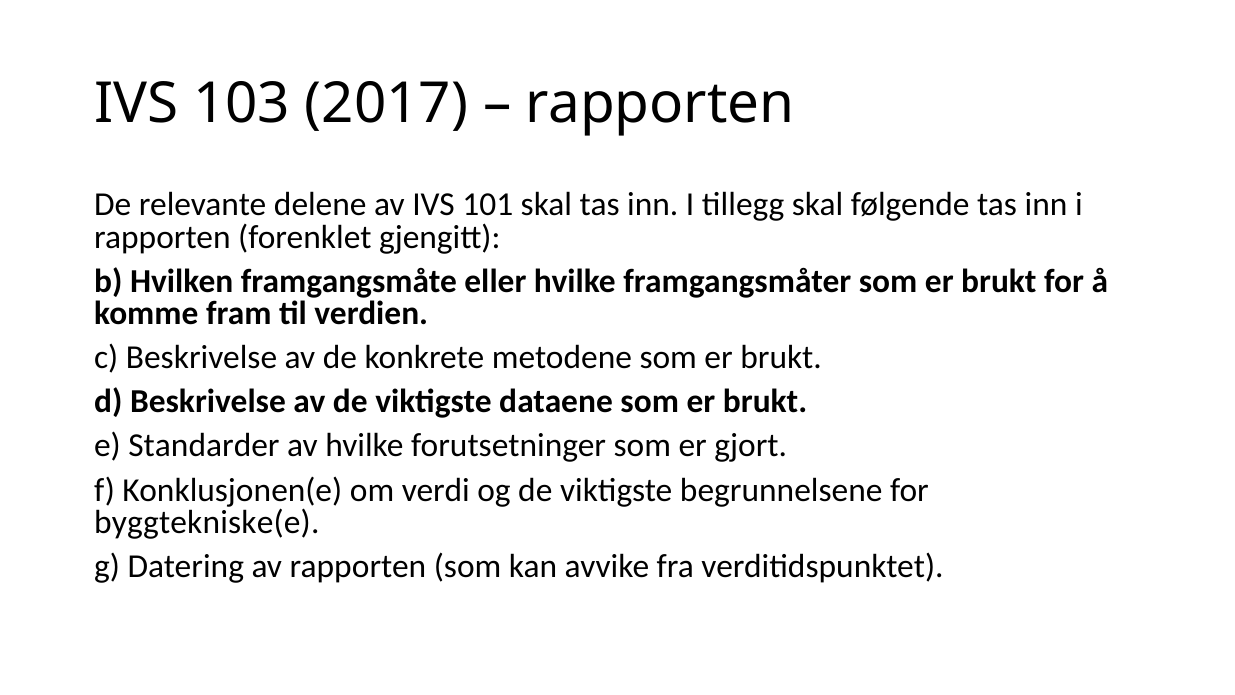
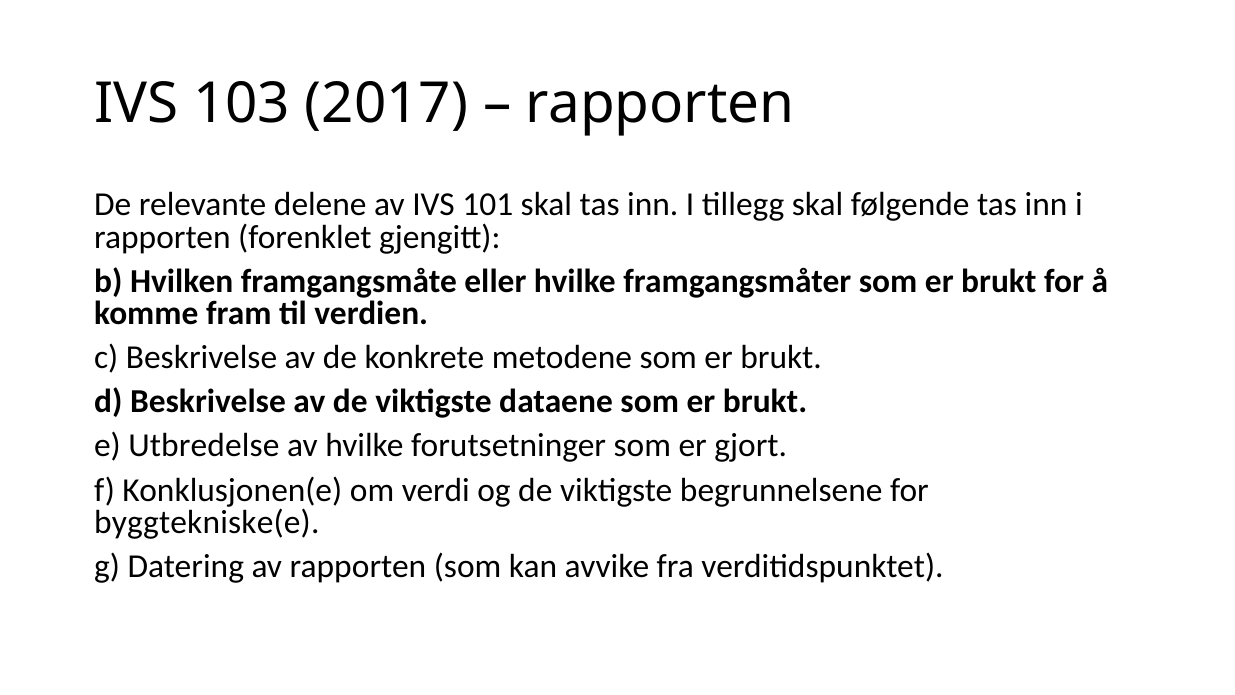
Standarder: Standarder -> Utbredelse
